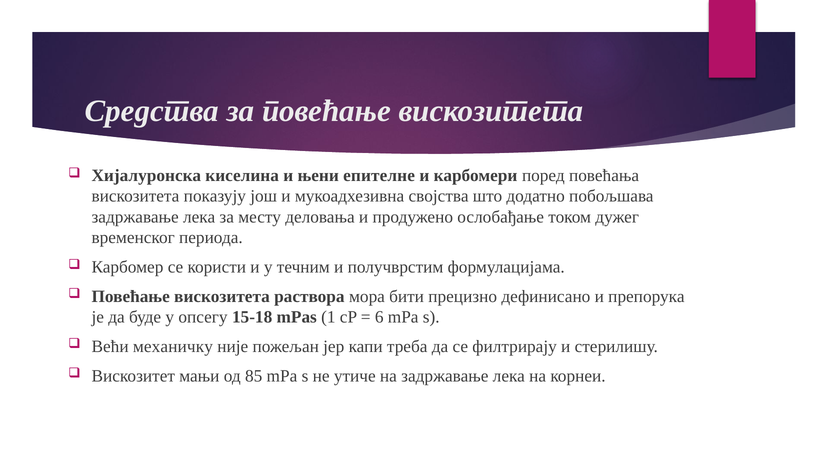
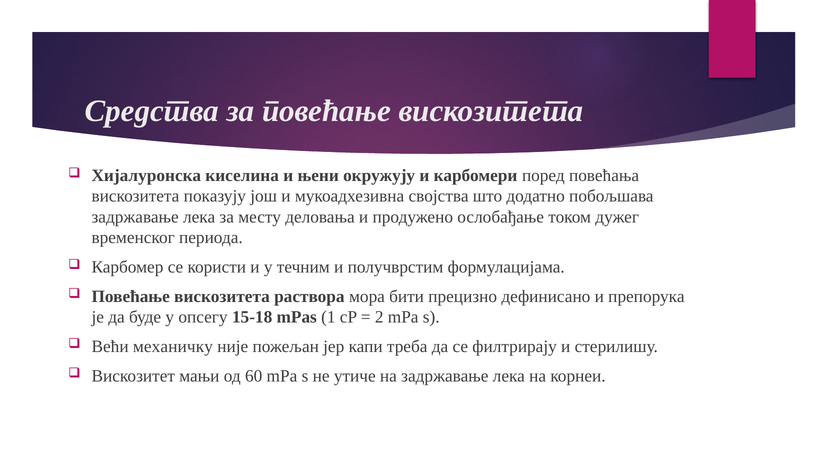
епителне: епителне -> окружују
6: 6 -> 2
85: 85 -> 60
